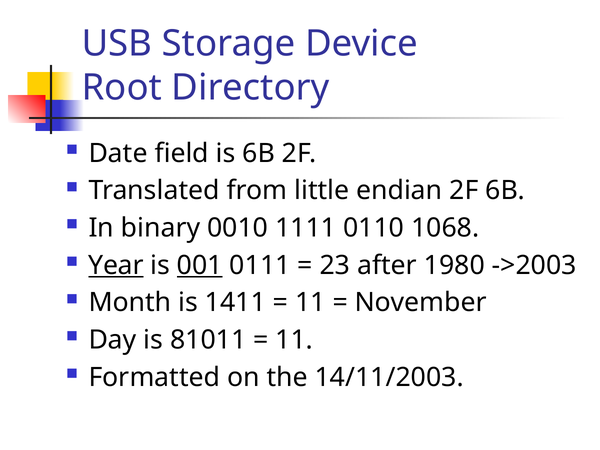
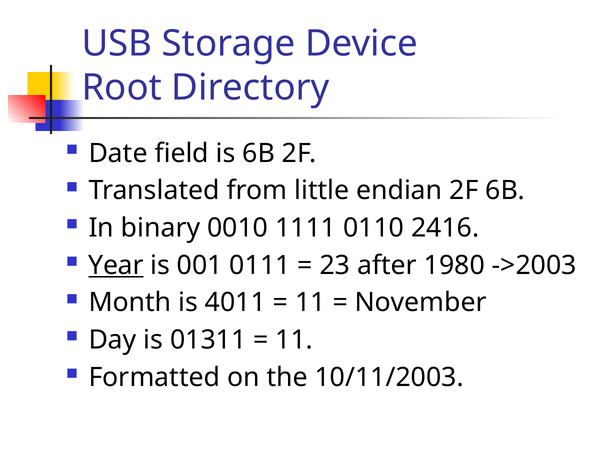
1068: 1068 -> 2416
001 underline: present -> none
1411: 1411 -> 4011
81011: 81011 -> 01311
14/11/2003: 14/11/2003 -> 10/11/2003
